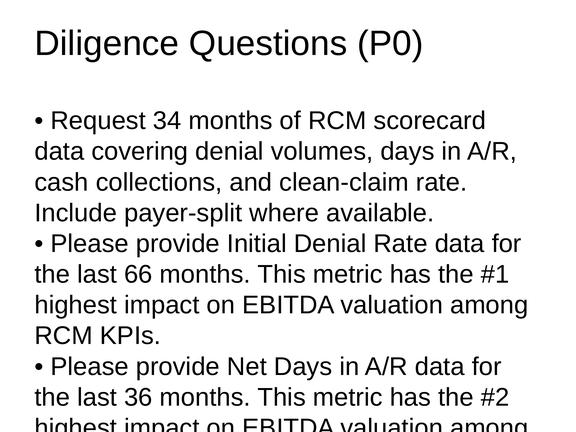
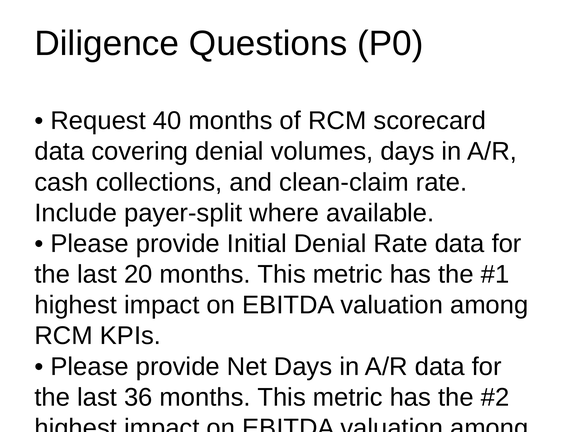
34: 34 -> 40
66: 66 -> 20
